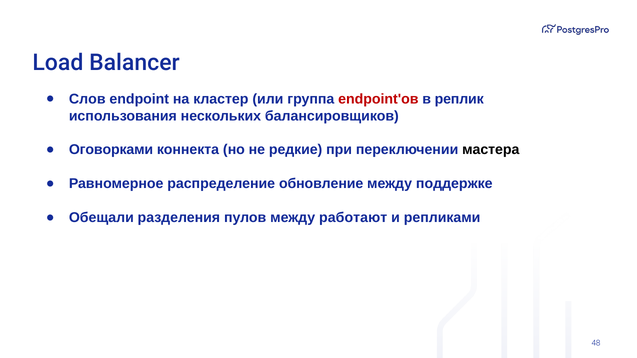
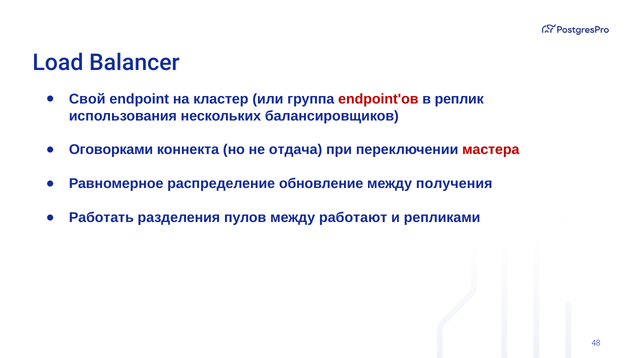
Слов: Слов -> Свой
редкие: редкие -> отдача
мастера colour: black -> red
поддержке: поддержке -> получения
Обещали: Обещали -> Работать
